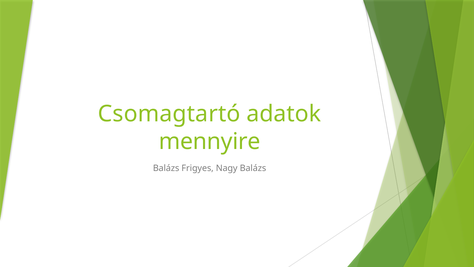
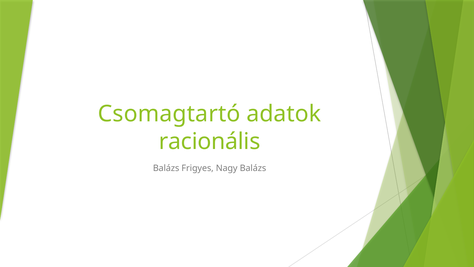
mennyire: mennyire -> racionális
